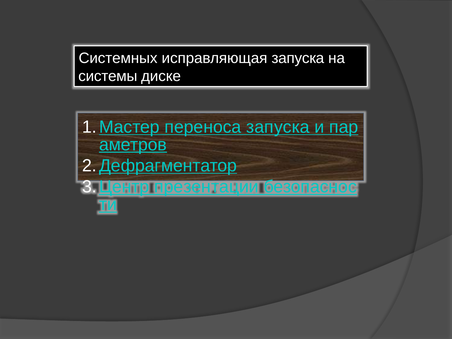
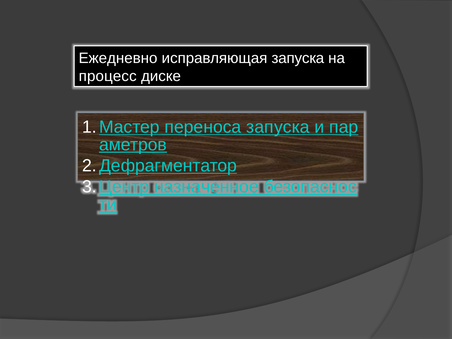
Системных: Системных -> Ежедневно
системы: системы -> процесс
презентации: презентации -> назначенное
